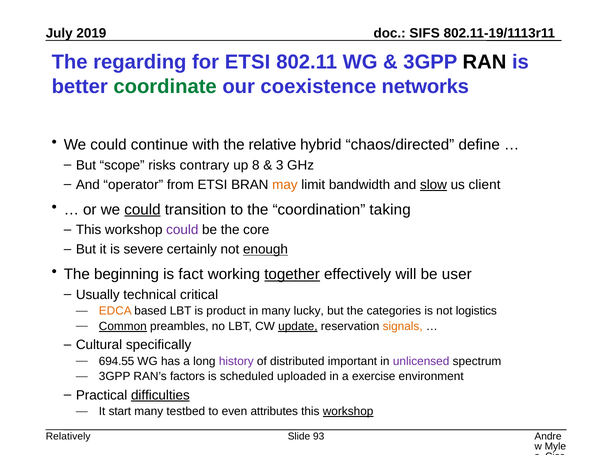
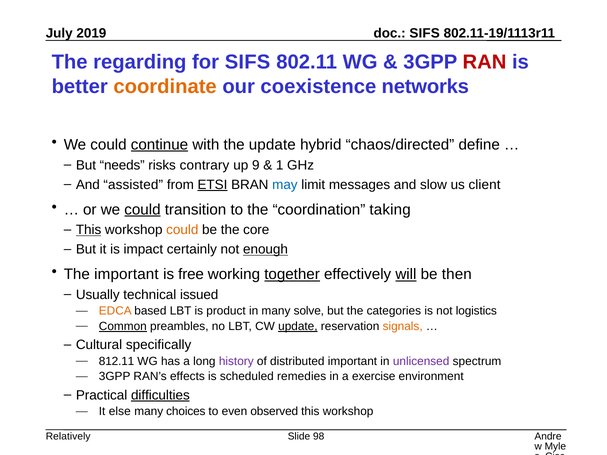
for ETSI: ETSI -> SIFS
RAN colour: black -> red
coordinate colour: green -> orange
continue underline: none -> present
the relative: relative -> update
scope: scope -> needs
8: 8 -> 9
3: 3 -> 1
operator: operator -> assisted
ETSI at (212, 185) underline: none -> present
may colour: orange -> blue
bandwidth: bandwidth -> messages
slow underline: present -> none
This at (89, 230) underline: none -> present
could at (182, 230) colour: purple -> orange
severe: severe -> impact
The beginning: beginning -> important
fact: fact -> free
will underline: none -> present
user: user -> then
critical: critical -> issued
lucky: lucky -> solve
694.55: 694.55 -> 812.11
factors: factors -> effects
uploaded: uploaded -> remedies
start: start -> else
testbed: testbed -> choices
attributes: attributes -> observed
workshop at (348, 412) underline: present -> none
93: 93 -> 98
